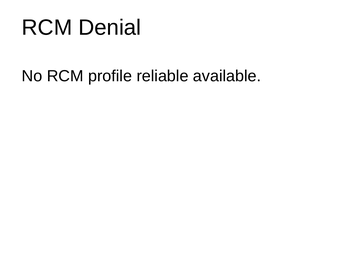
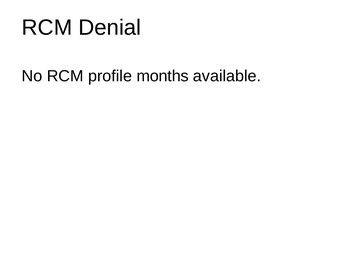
reliable: reliable -> months
